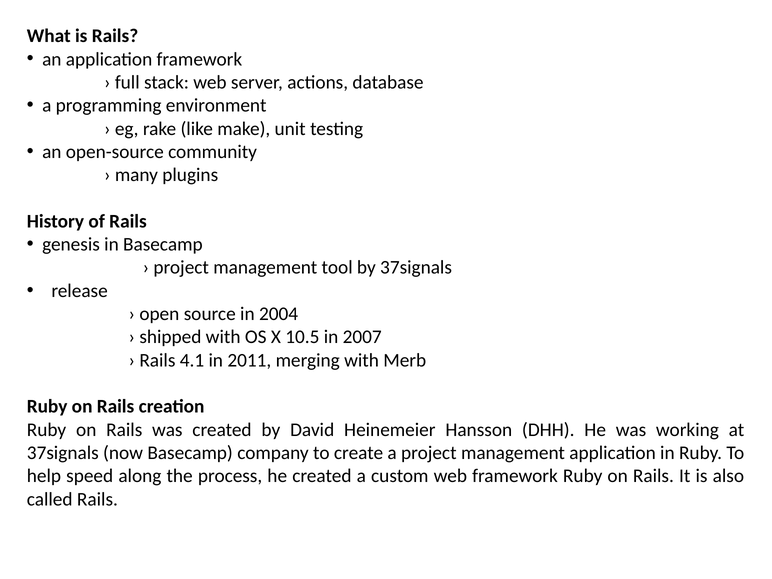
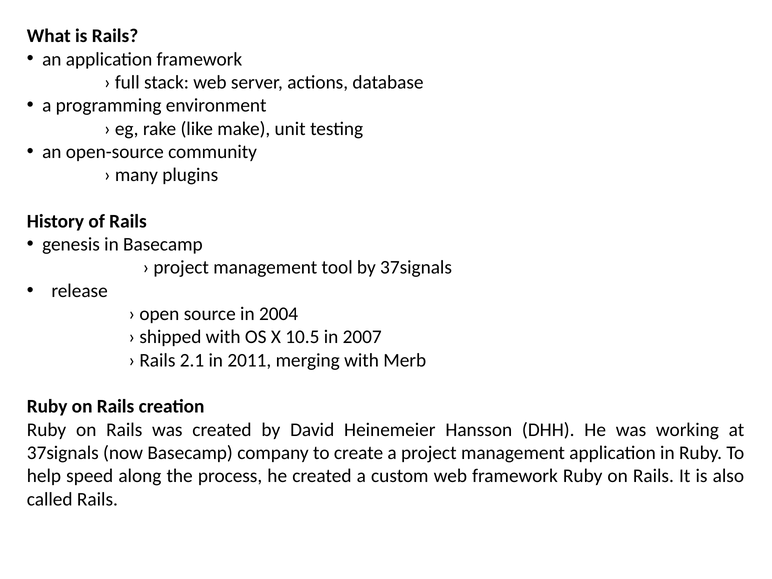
4.1: 4.1 -> 2.1
